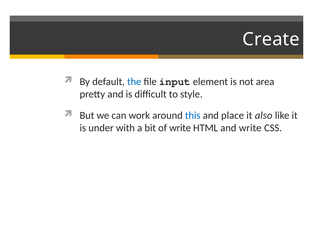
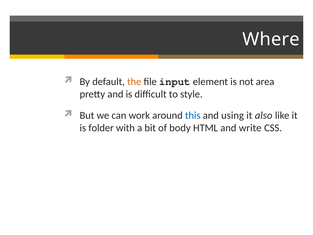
Create: Create -> Where
the colour: blue -> orange
place: place -> using
under: under -> folder
of write: write -> body
